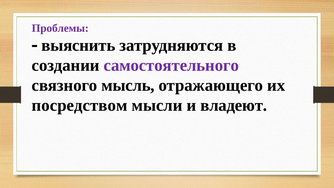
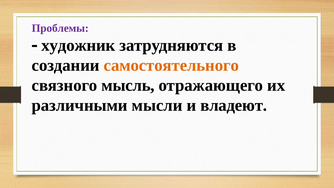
выяснить: выяснить -> художник
самостоятельного colour: purple -> orange
посредством: посредством -> различными
